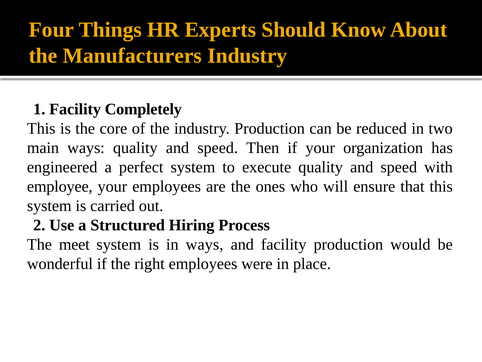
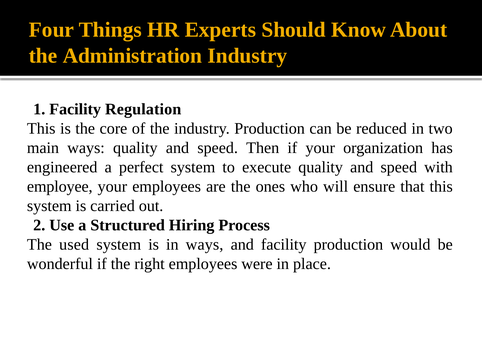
Manufacturers: Manufacturers -> Administration
Completely: Completely -> Regulation
meet: meet -> used
